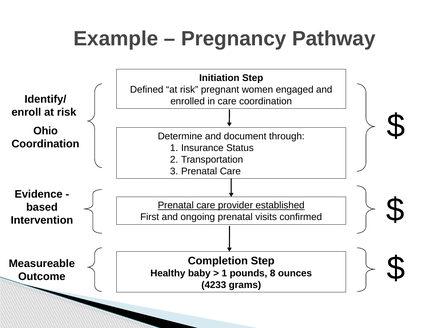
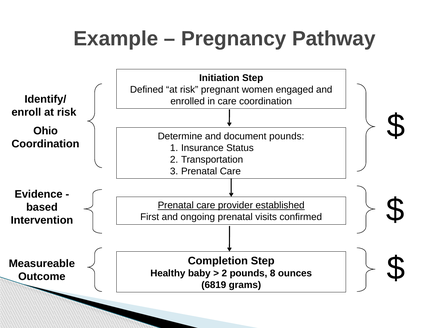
document through: through -> pounds
1 at (224, 273): 1 -> 2
4233: 4233 -> 6819
